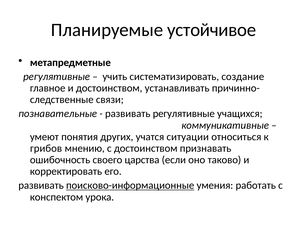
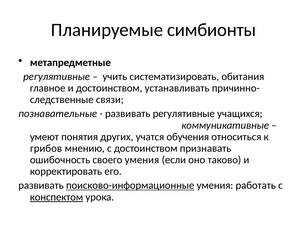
устойчивое: устойчивое -> симбионты
создание: создание -> обитания
ситуации: ситуации -> обучения
своего царства: царства -> умения
конспектом underline: none -> present
